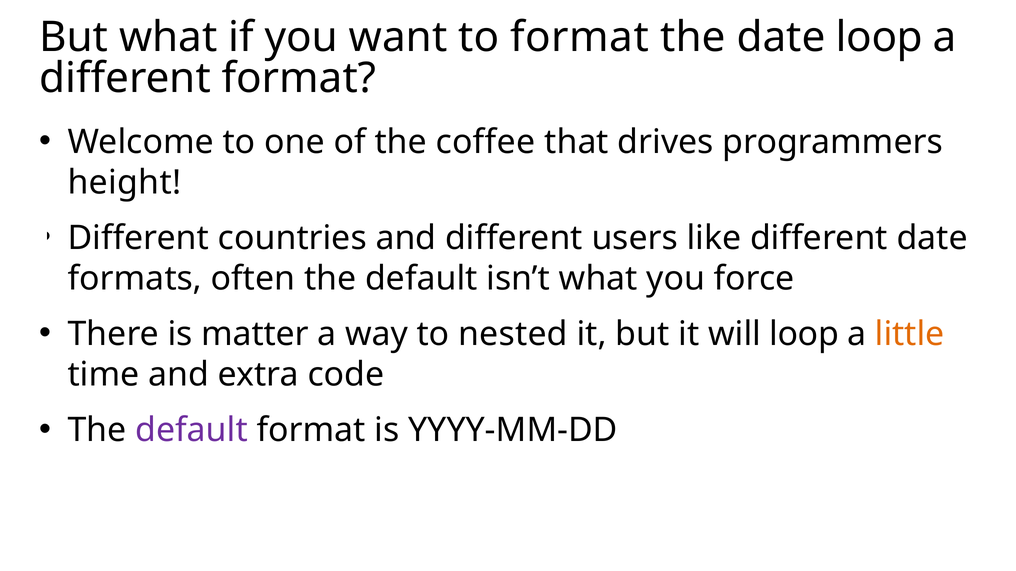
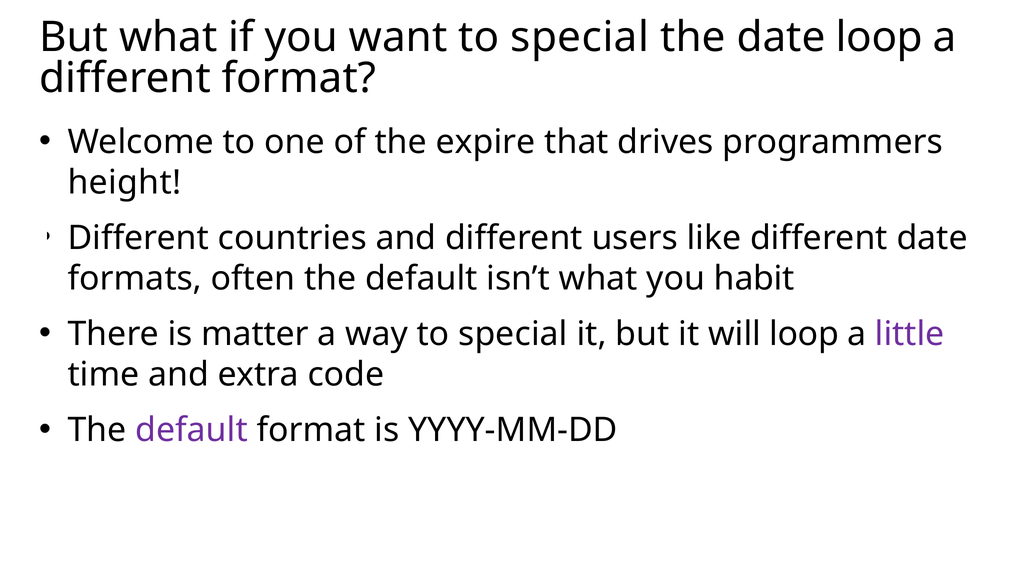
want to format: format -> special
coffee: coffee -> expire
force: force -> habit
way to nested: nested -> special
little colour: orange -> purple
